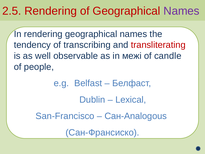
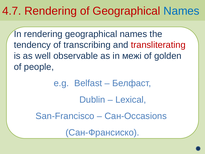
2.5: 2.5 -> 4.7
Names at (181, 11) colour: purple -> blue
candle: candle -> golden
Сан-Analogous: Сан-Analogous -> Сан-Occasions
